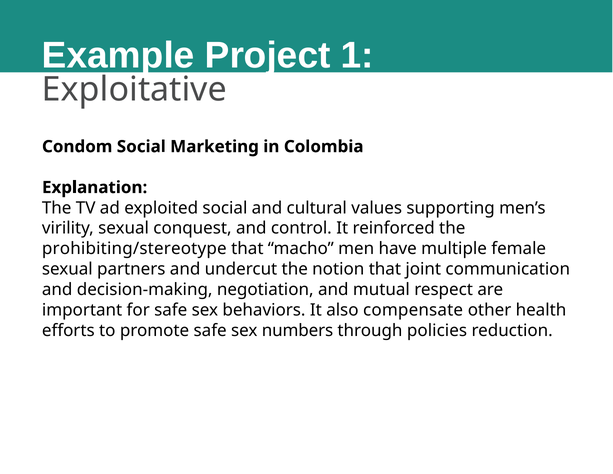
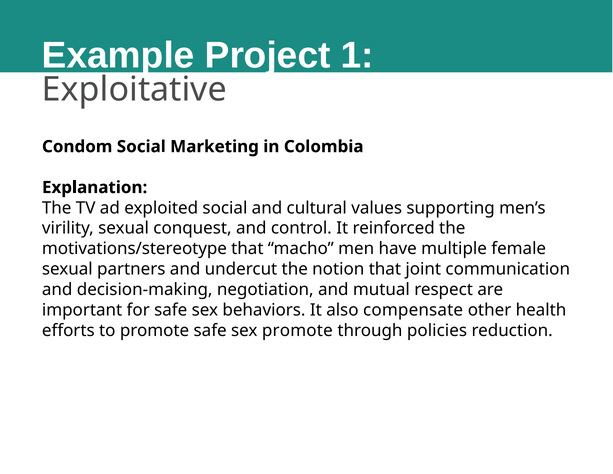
prohibiting/stereotype: prohibiting/stereotype -> motivations/stereotype
sex numbers: numbers -> promote
